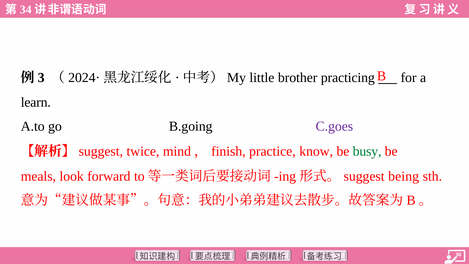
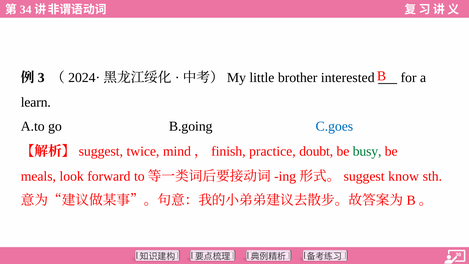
practicing: practicing -> interested
C.goes colour: purple -> blue
know: know -> doubt
being: being -> know
